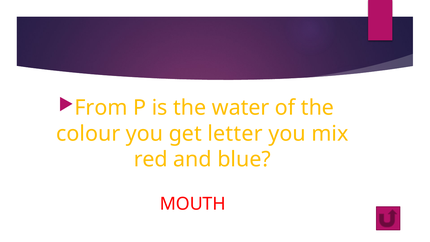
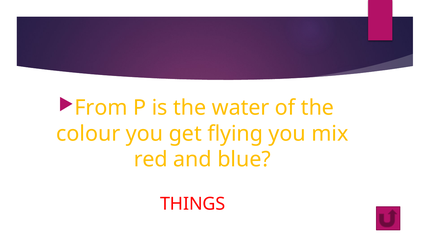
letter: letter -> flying
MOUTH: MOUTH -> THINGS
